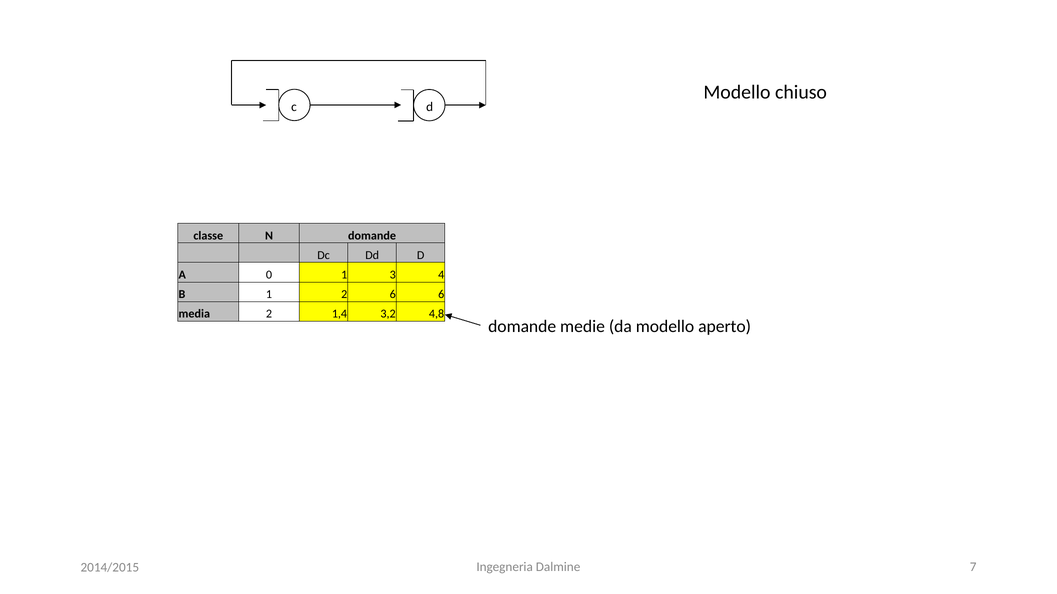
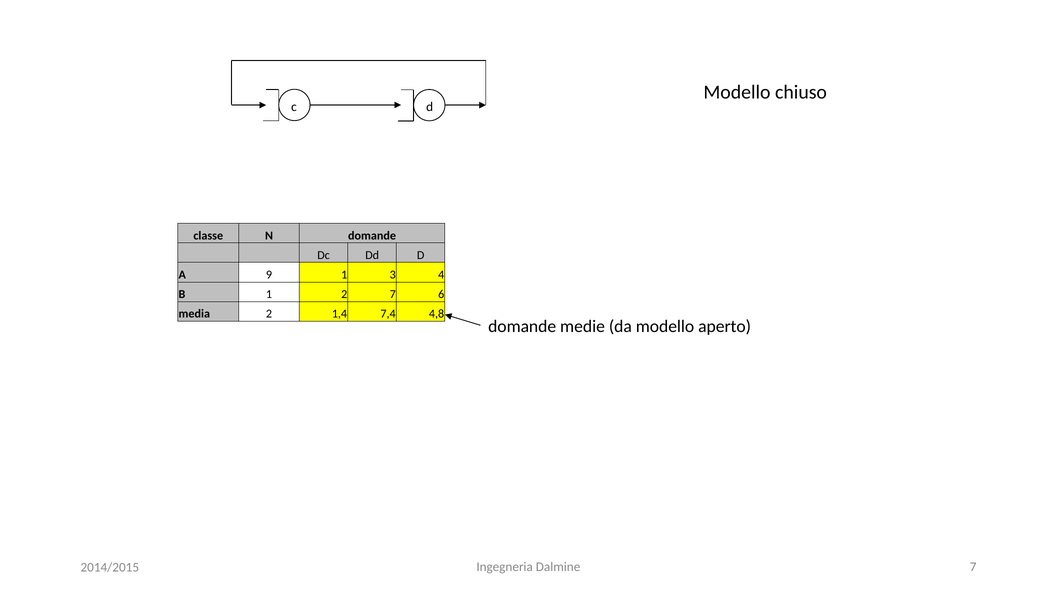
0: 0 -> 9
2 6: 6 -> 7
3,2: 3,2 -> 7,4
